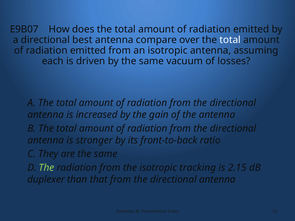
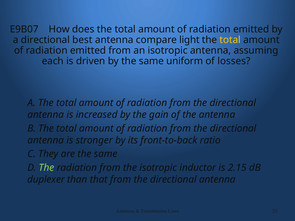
over: over -> light
total at (230, 40) colour: white -> yellow
vacuum: vacuum -> uniform
tracking: tracking -> inductor
